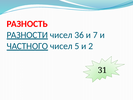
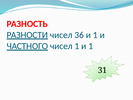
36 и 7: 7 -> 1
чисел 5: 5 -> 1
2 at (91, 46): 2 -> 1
